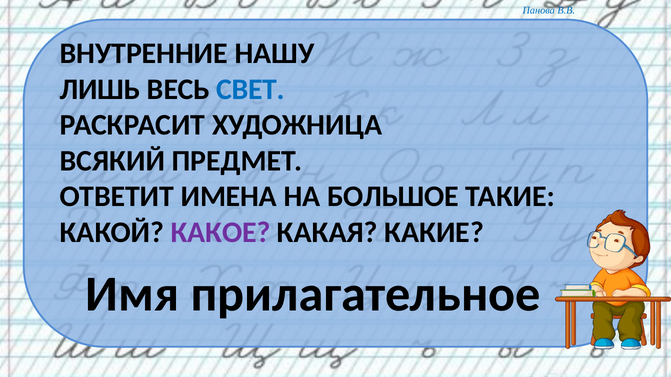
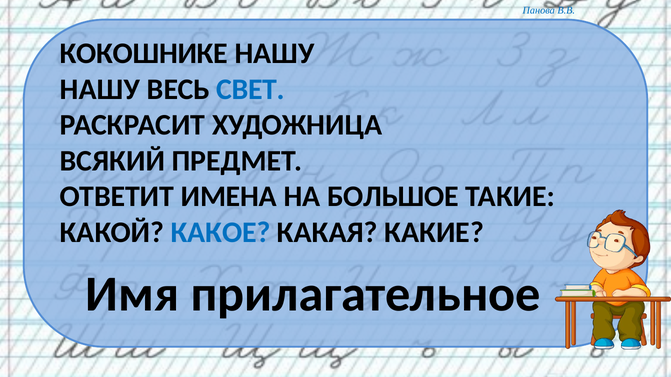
ВНУТРЕННИЕ: ВНУТРЕННИЕ -> КОКОШНИКЕ
ЛИШЬ at (100, 89): ЛИШЬ -> НАШУ
КАКОЕ colour: purple -> blue
